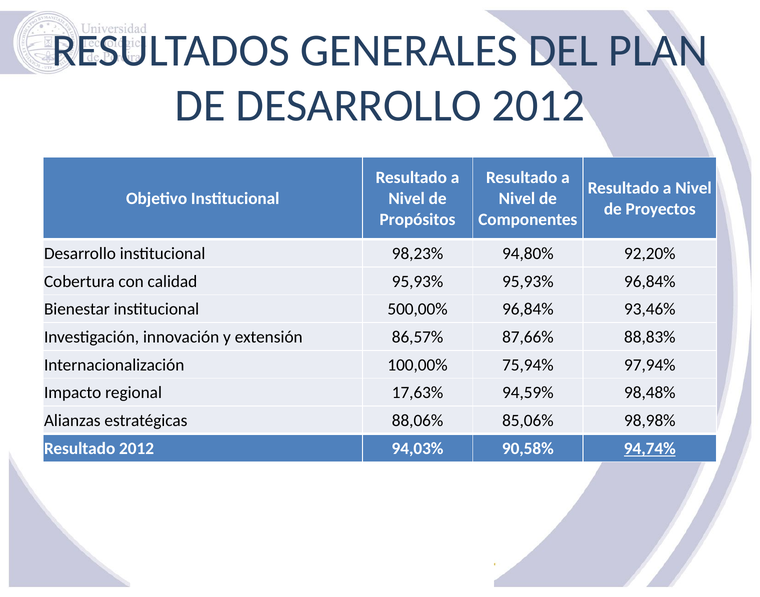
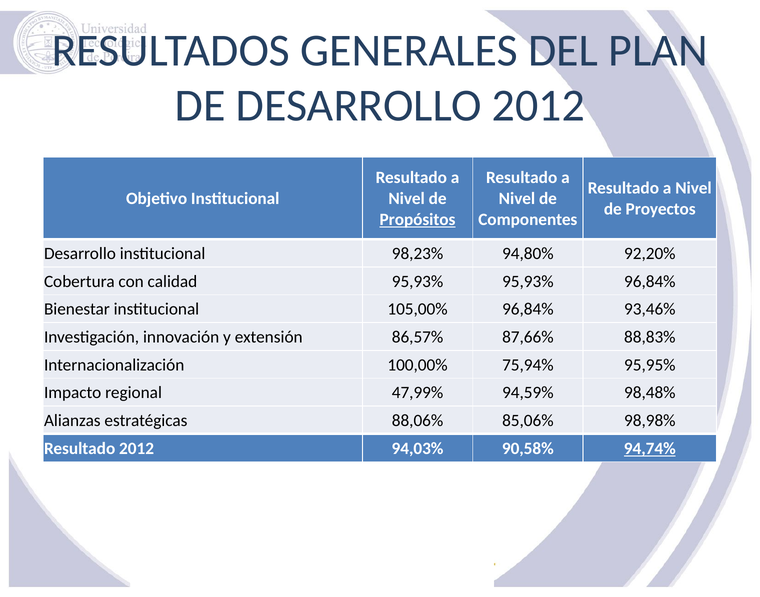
Propósitos underline: none -> present
500,00%: 500,00% -> 105,00%
97,94%: 97,94% -> 95,95%
17,63%: 17,63% -> 47,99%
